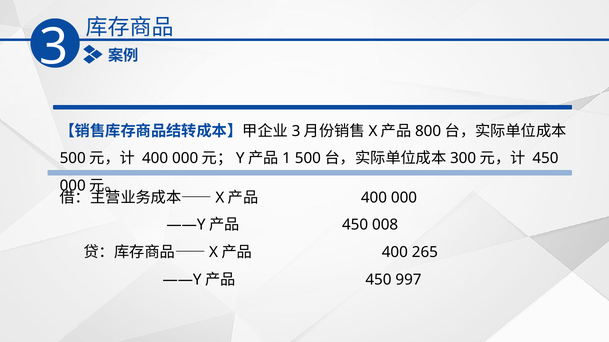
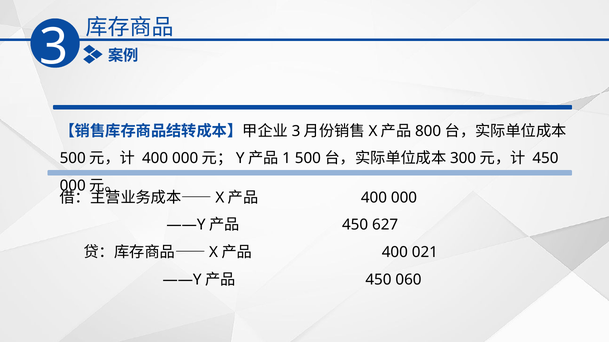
008: 008 -> 627
265: 265 -> 021
997: 997 -> 060
